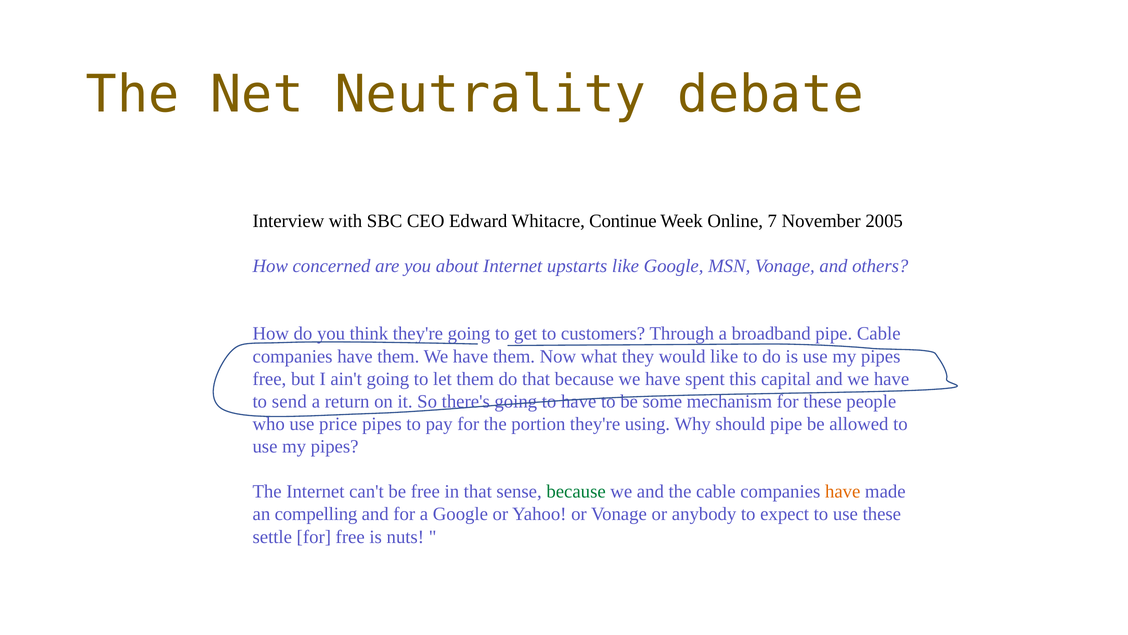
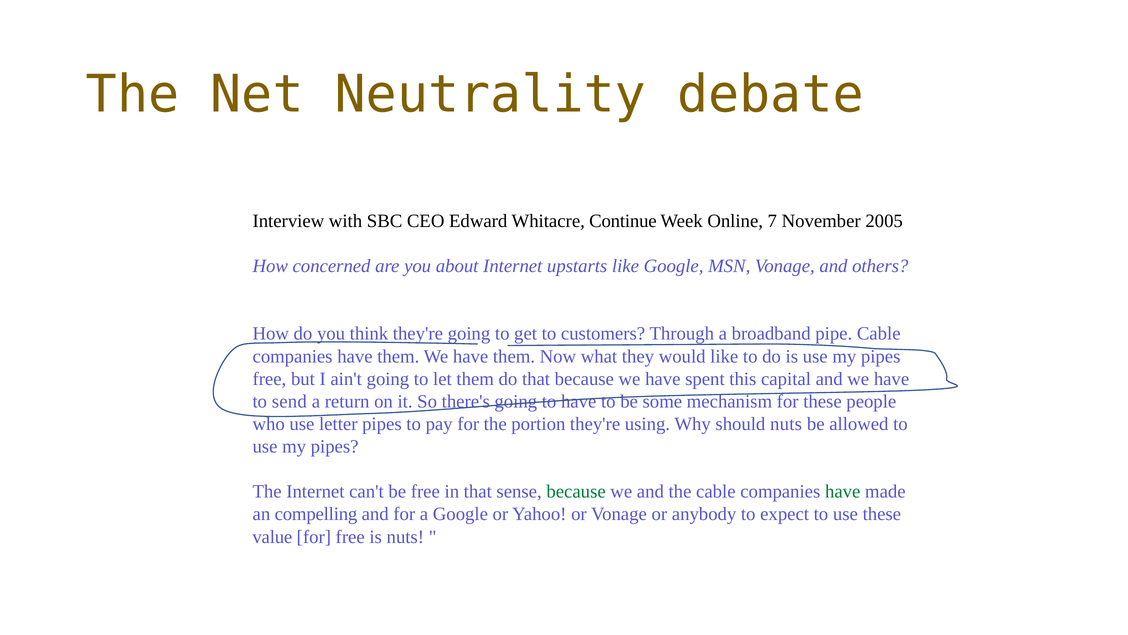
price: price -> letter
should pipe: pipe -> nuts
have at (843, 491) colour: orange -> green
settle: settle -> value
